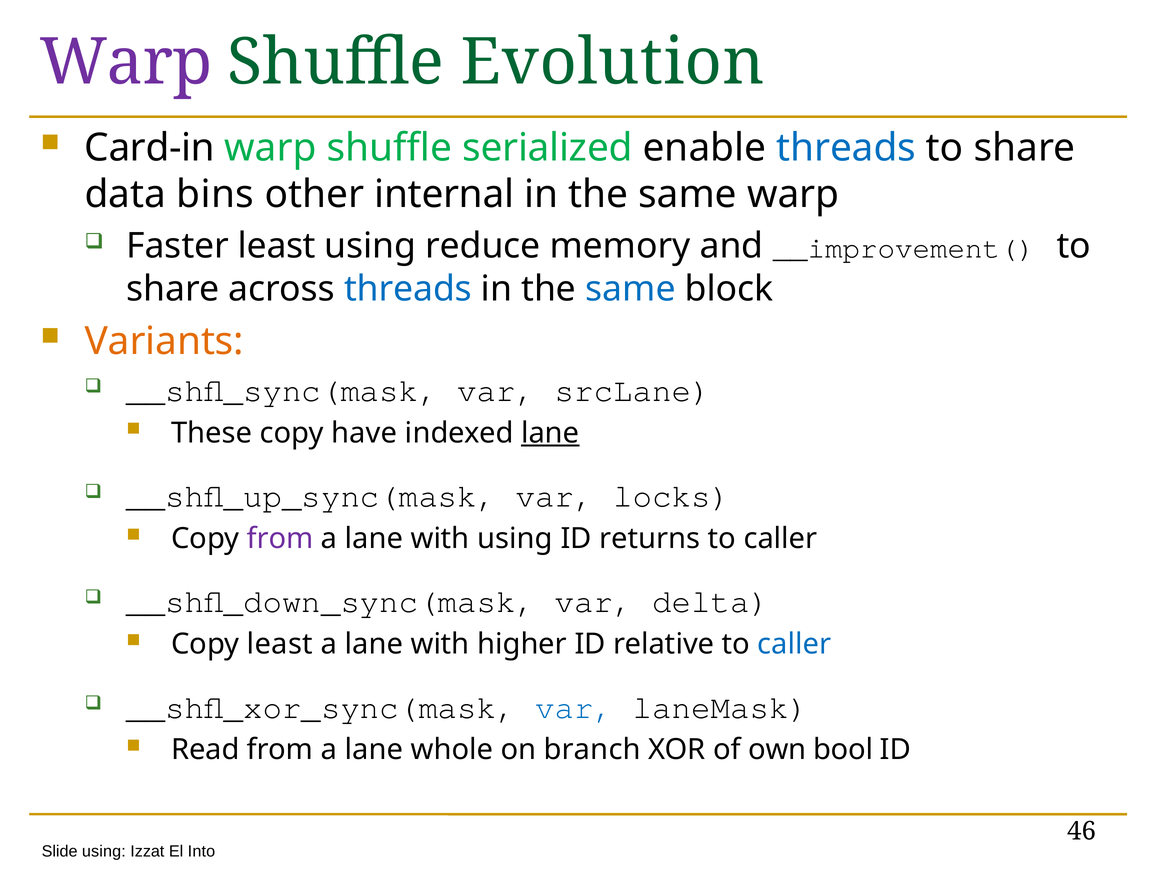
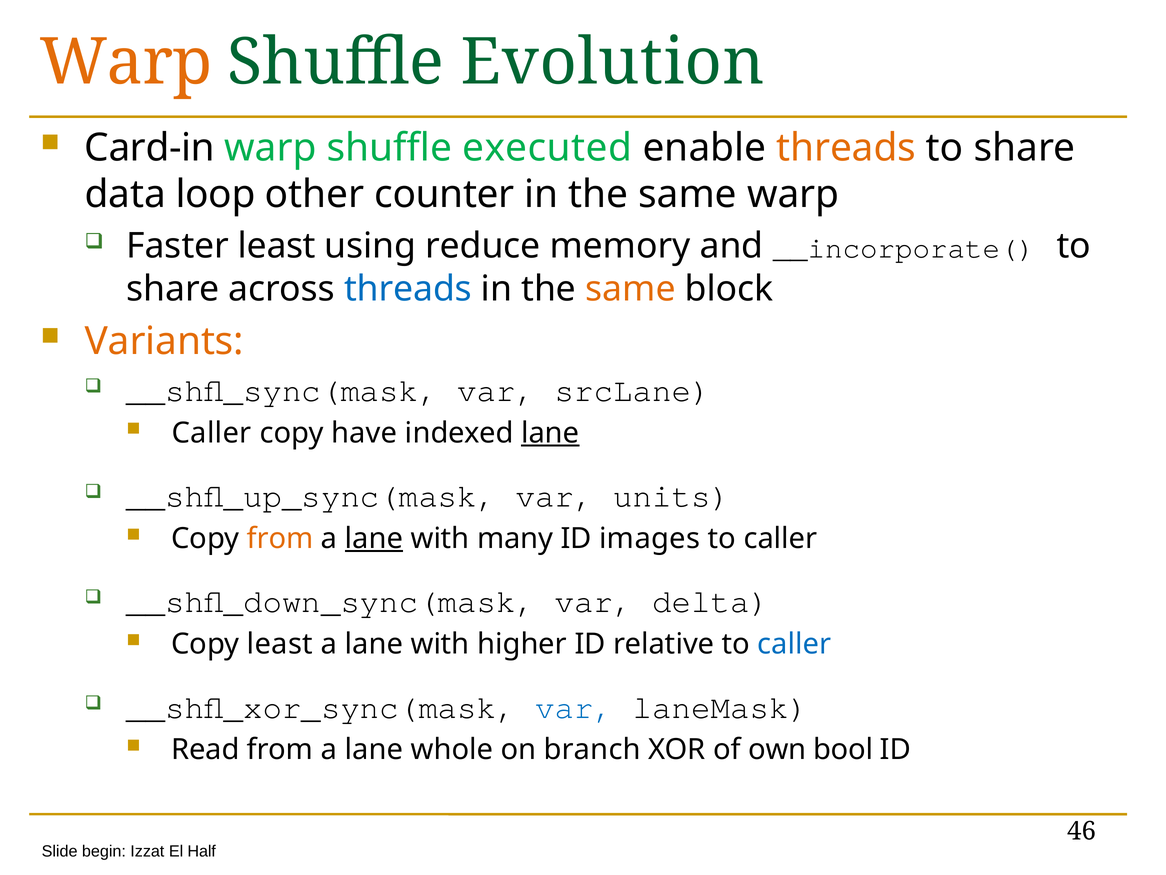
Warp at (126, 62) colour: purple -> orange
serialized: serialized -> executed
threads at (846, 148) colour: blue -> orange
bins: bins -> loop
internal: internal -> counter
__improvement(: __improvement( -> __incorporate(
same at (631, 289) colour: blue -> orange
These at (212, 433): These -> Caller
locks: locks -> units
from at (280, 538) colour: purple -> orange
lane at (374, 538) underline: none -> present
with using: using -> many
returns: returns -> images
Slide using: using -> begin
Into: Into -> Half
